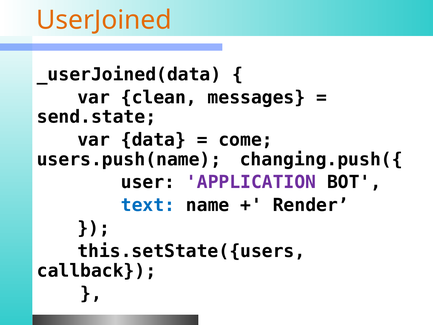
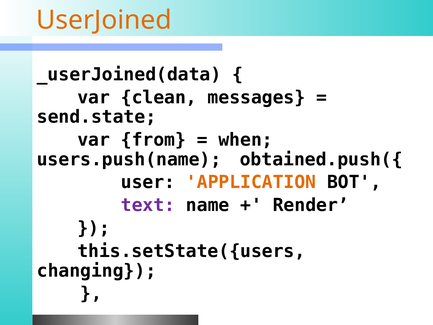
data: data -> from
come: come -> when
changing.push({: changing.push({ -> obtained.push({
APPLICATION colour: purple -> orange
text colour: blue -> purple
callback: callback -> changing
